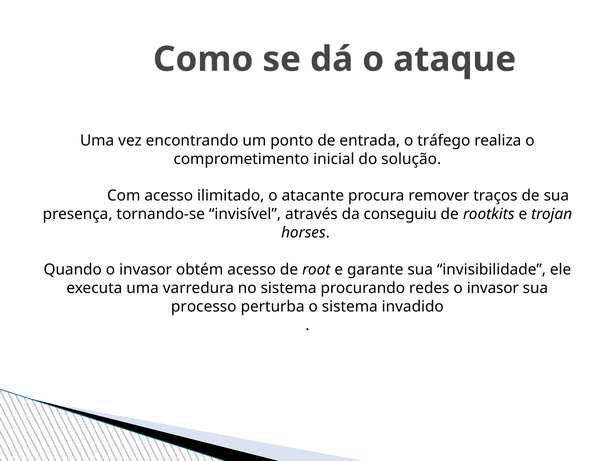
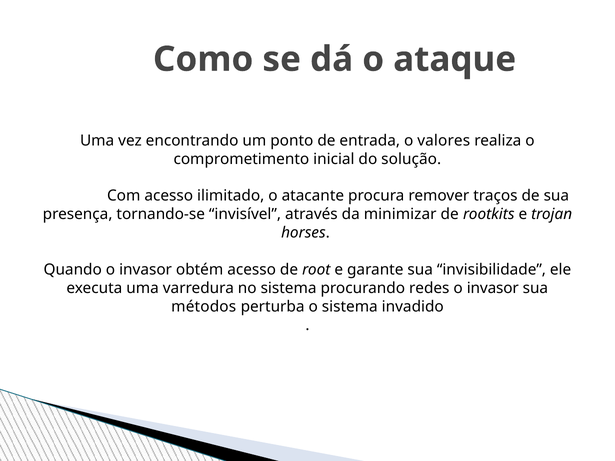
tráfego: tráfego -> valores
conseguiu: conseguiu -> minimizar
processo: processo -> métodos
